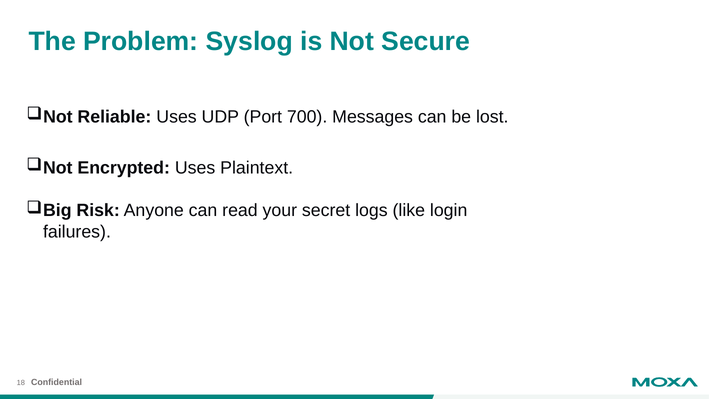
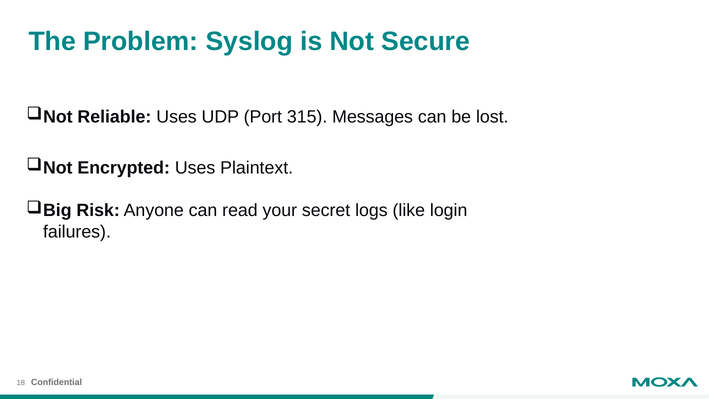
700: 700 -> 315
